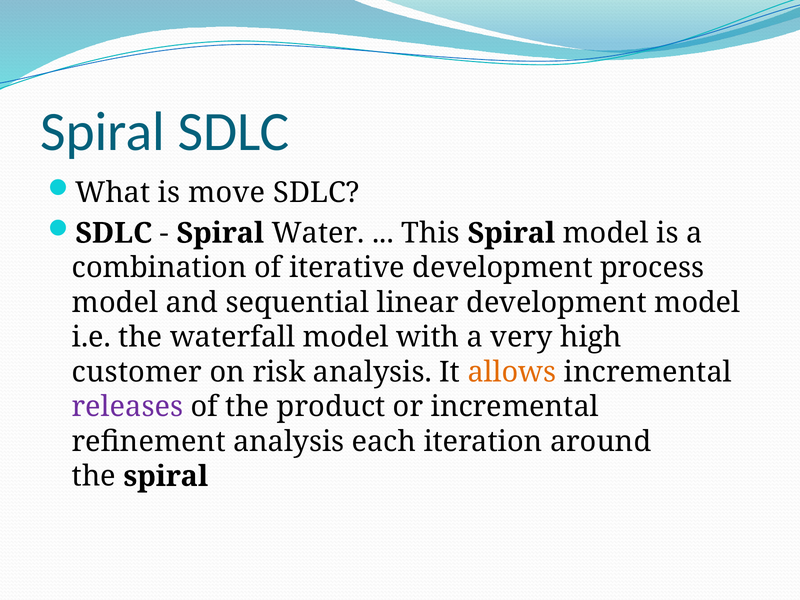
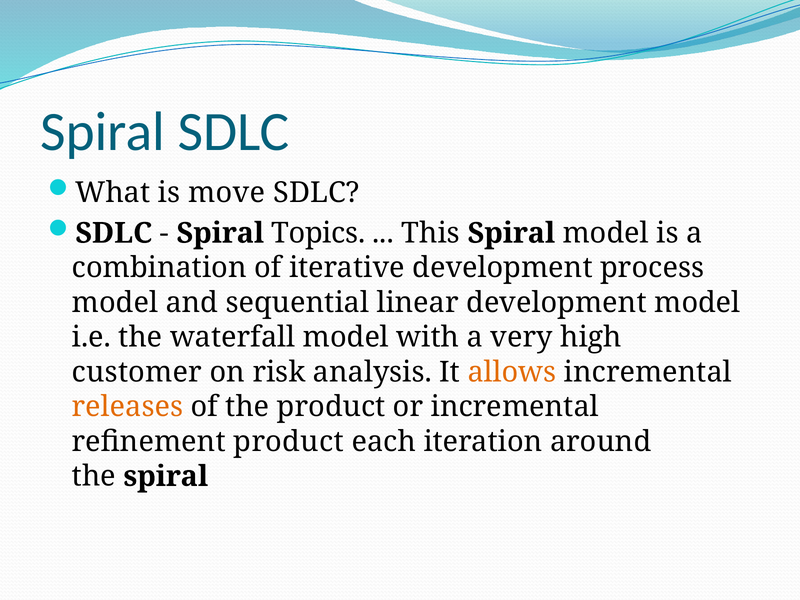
Water: Water -> Topics
releases colour: purple -> orange
refinement analysis: analysis -> product
